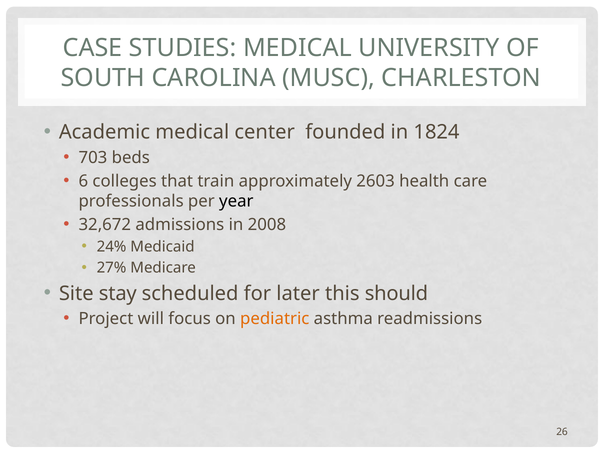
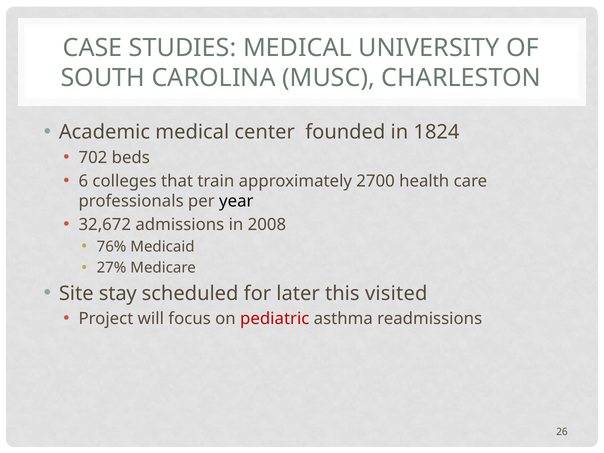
703: 703 -> 702
2603: 2603 -> 2700
24%: 24% -> 76%
should: should -> visited
pediatric colour: orange -> red
